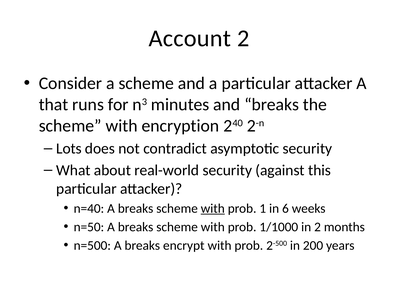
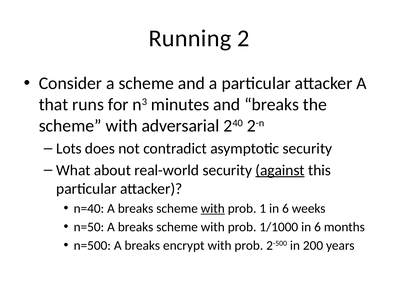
Account: Account -> Running
encryption: encryption -> adversarial
against underline: none -> present
1/1000 in 2: 2 -> 6
